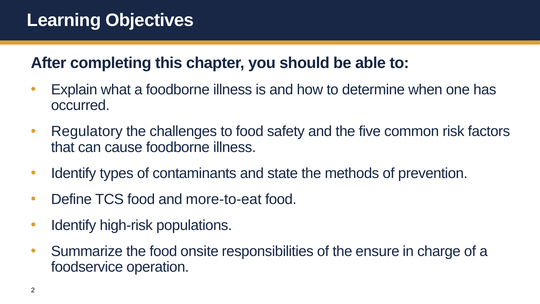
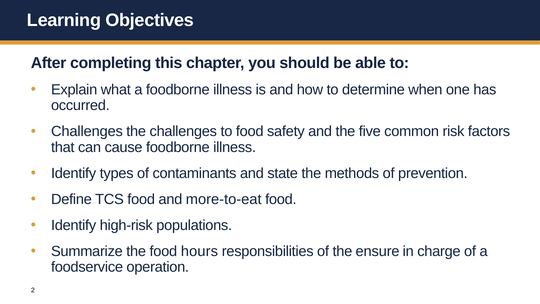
Regulatory at (87, 131): Regulatory -> Challenges
onsite: onsite -> hours
